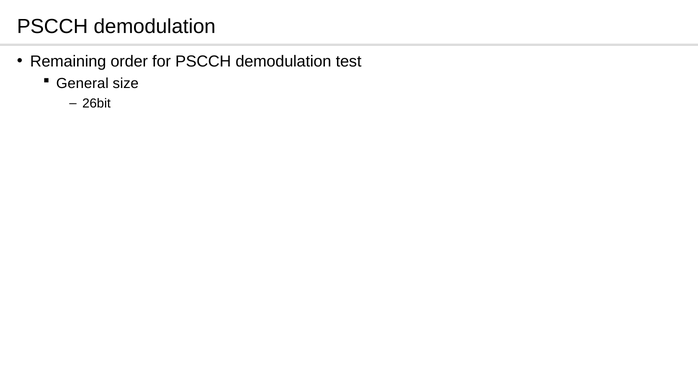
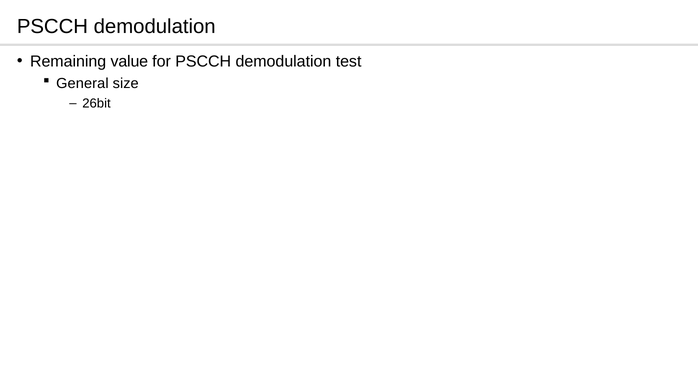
order: order -> value
